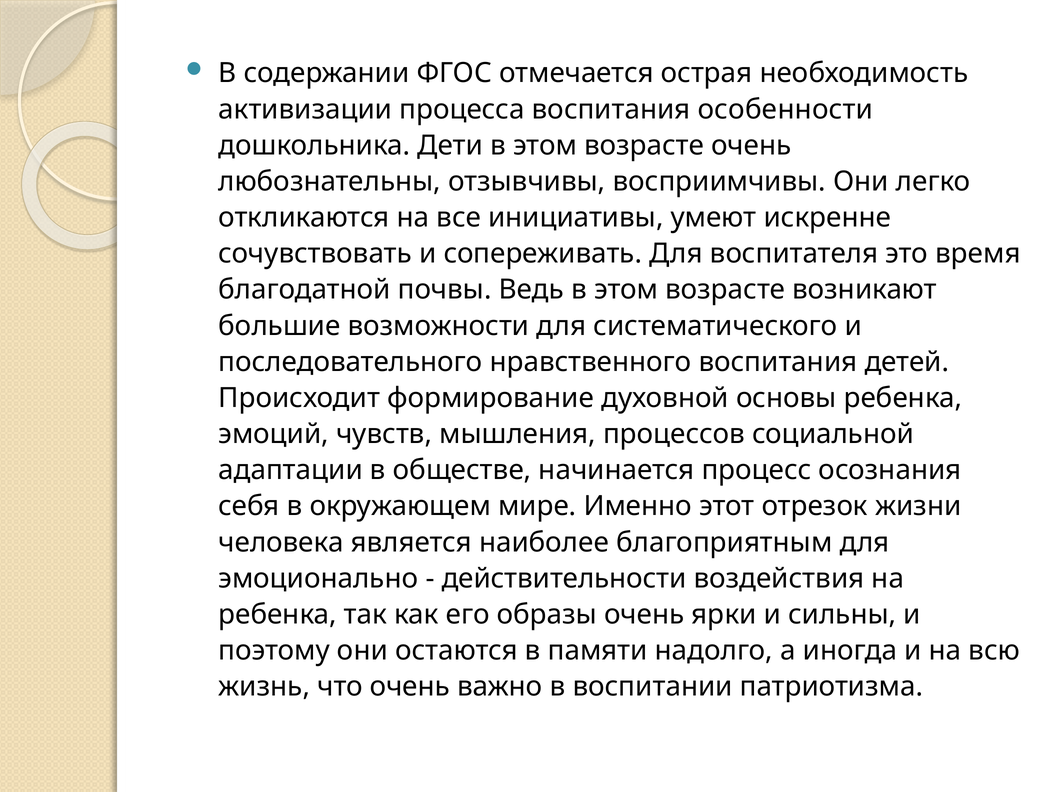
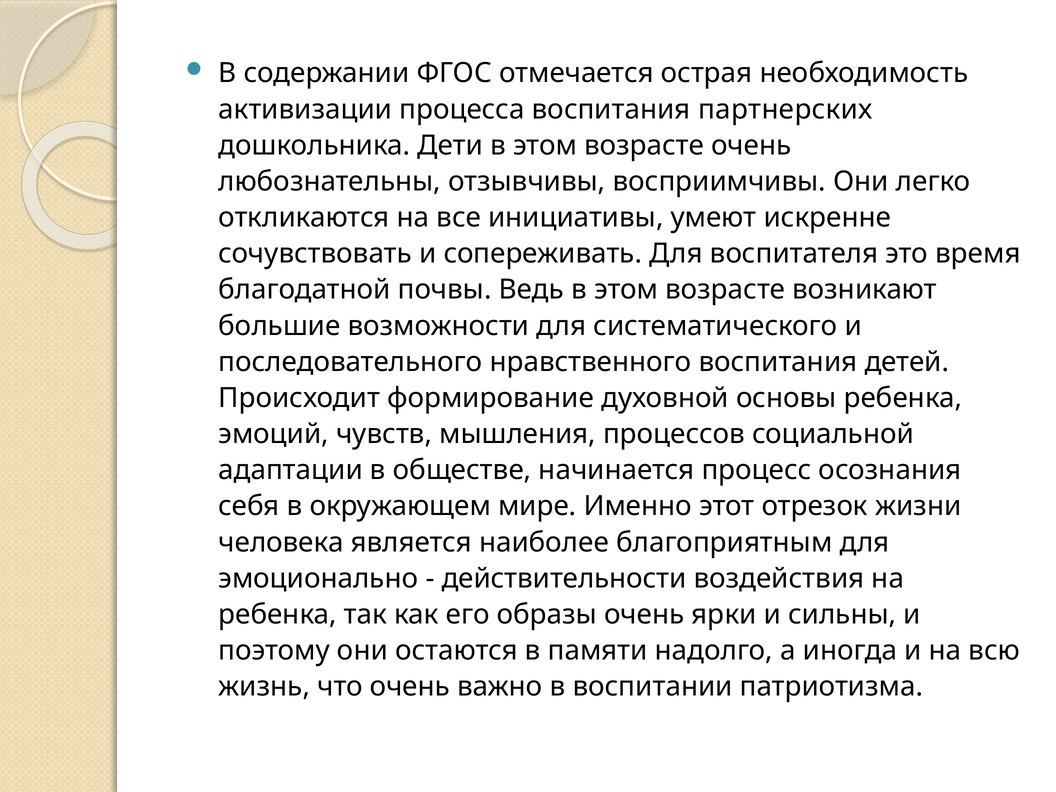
особенности: особенности -> партнерских
